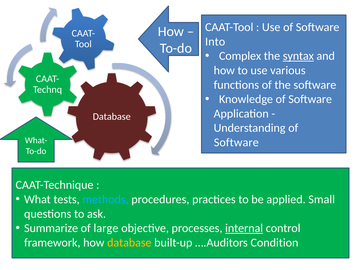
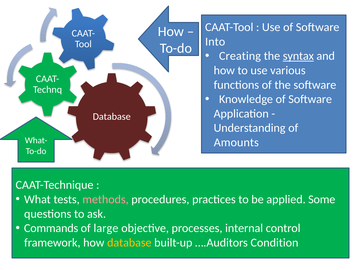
Complex: Complex -> Creating
Software at (236, 143): Software -> Amounts
methods colour: light blue -> pink
Small: Small -> Some
Summarize: Summarize -> Commands
internal underline: present -> none
